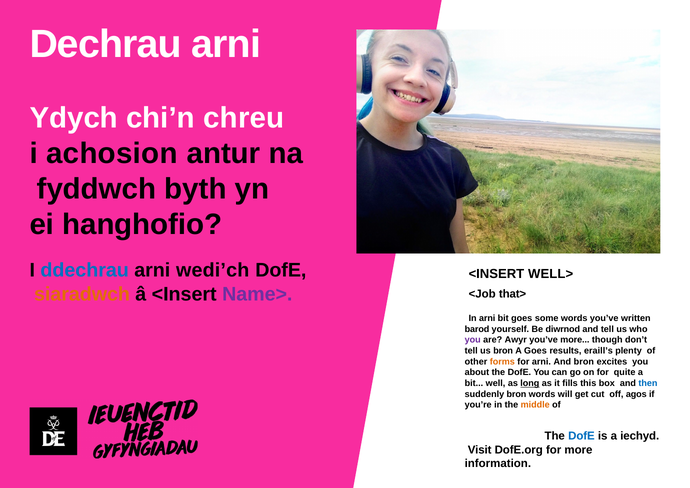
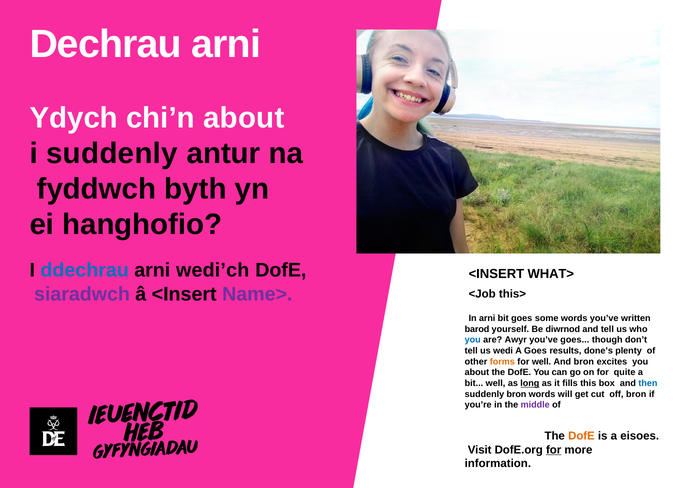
chi’n chreu: chreu -> about
i achosion: achosion -> suddenly
WELL>: WELL> -> WHAT>
siaradwch colour: orange -> purple
that>: that> -> this>
you at (473, 340) colour: purple -> blue
you’ve more: more -> goes
us bron: bron -> wedi
eraill’s: eraill’s -> done’s
for arni: arni -> well
off agos: agos -> bron
middle colour: orange -> purple
DofE at (581, 436) colour: blue -> orange
iechyd: iechyd -> eisoes
for at (554, 449) underline: none -> present
